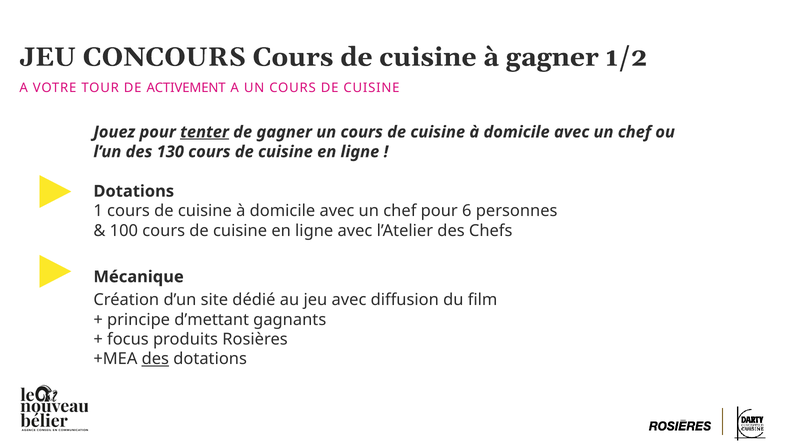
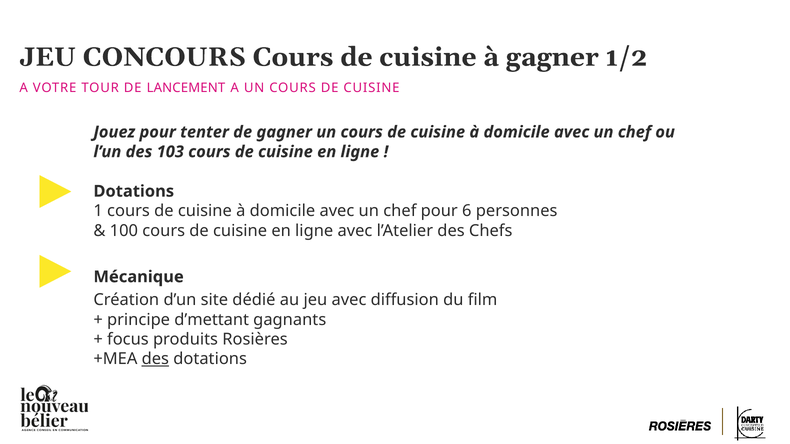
ACTIVEMENT: ACTIVEMENT -> LANCEMENT
tenter underline: present -> none
130: 130 -> 103
